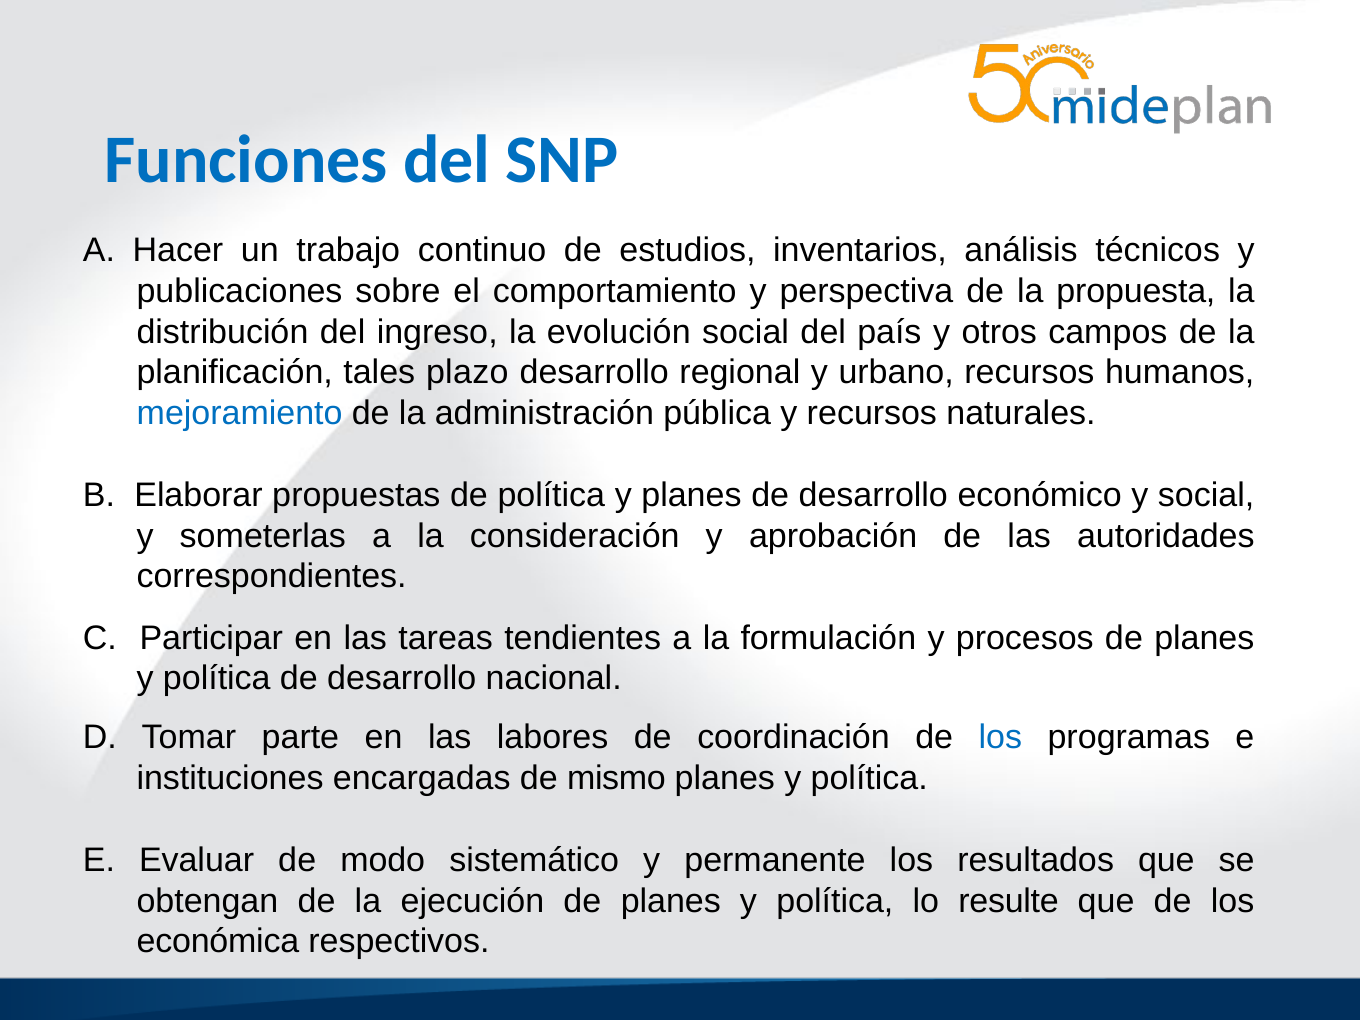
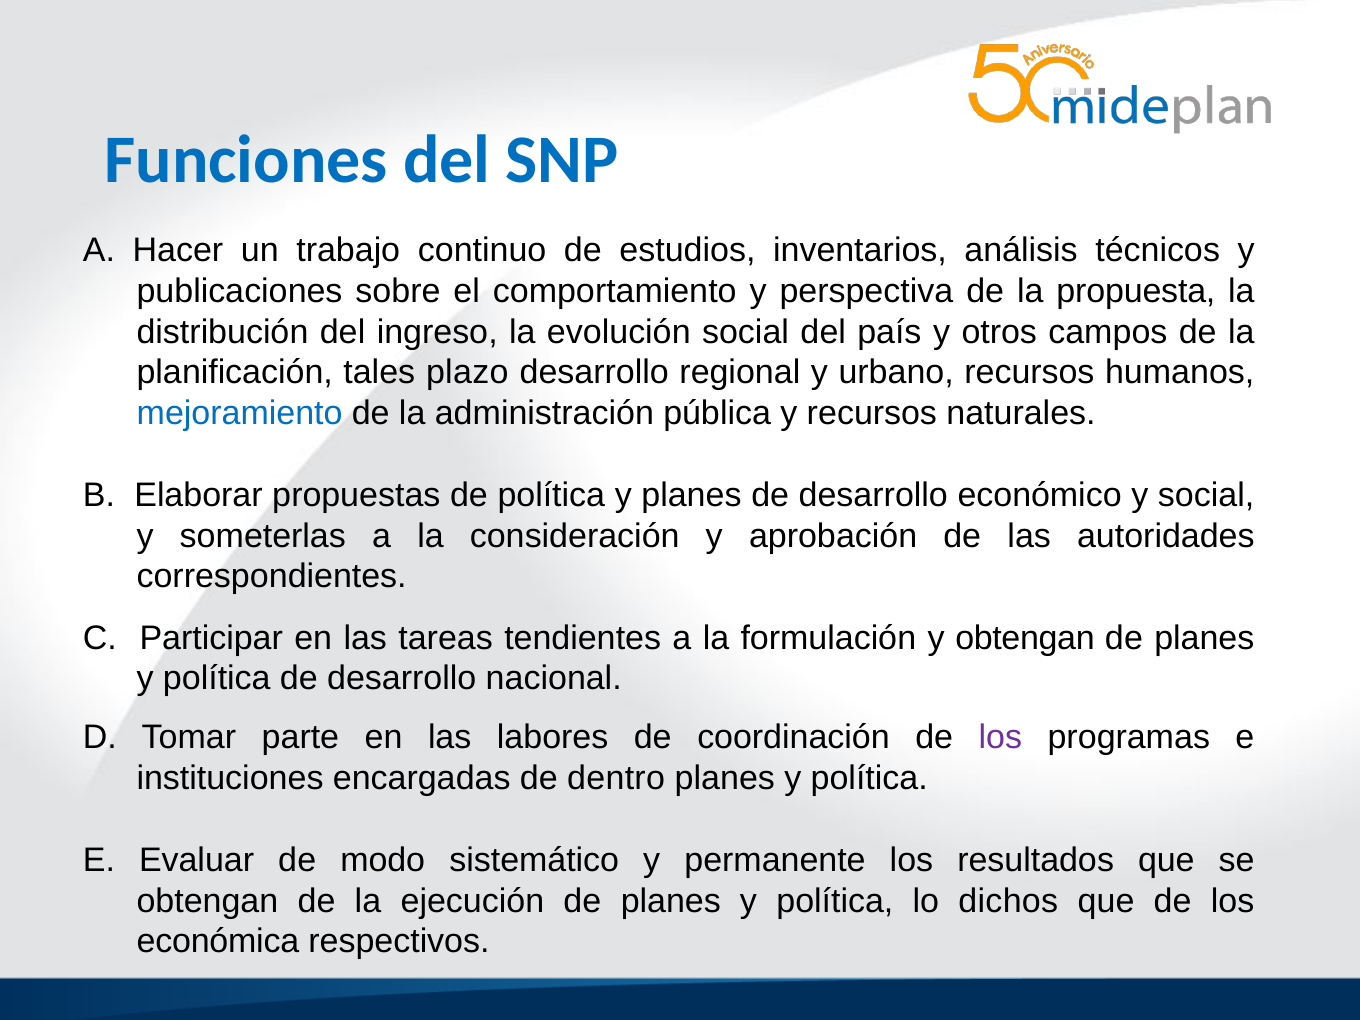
y procesos: procesos -> obtengan
los at (1000, 738) colour: blue -> purple
mismo: mismo -> dentro
resulte: resulte -> dichos
